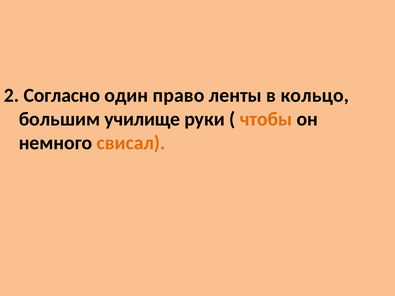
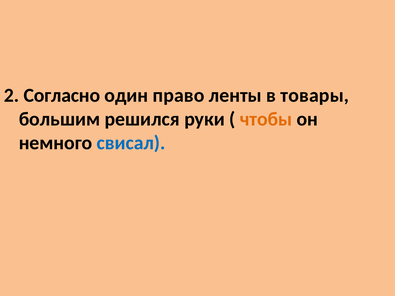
кольцо: кольцо -> товары
училище: училище -> решился
свисал colour: orange -> blue
